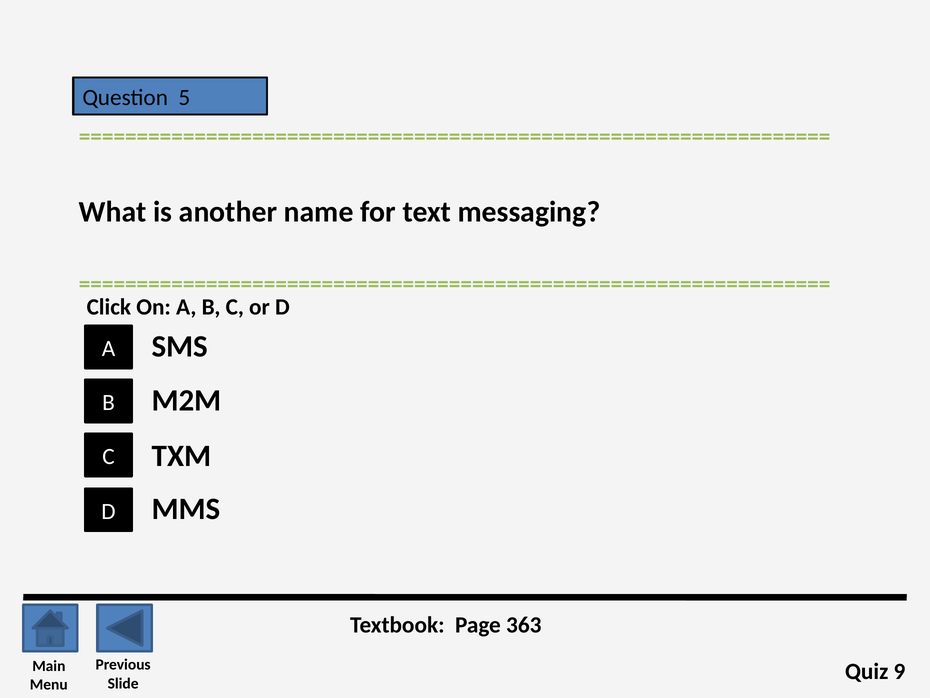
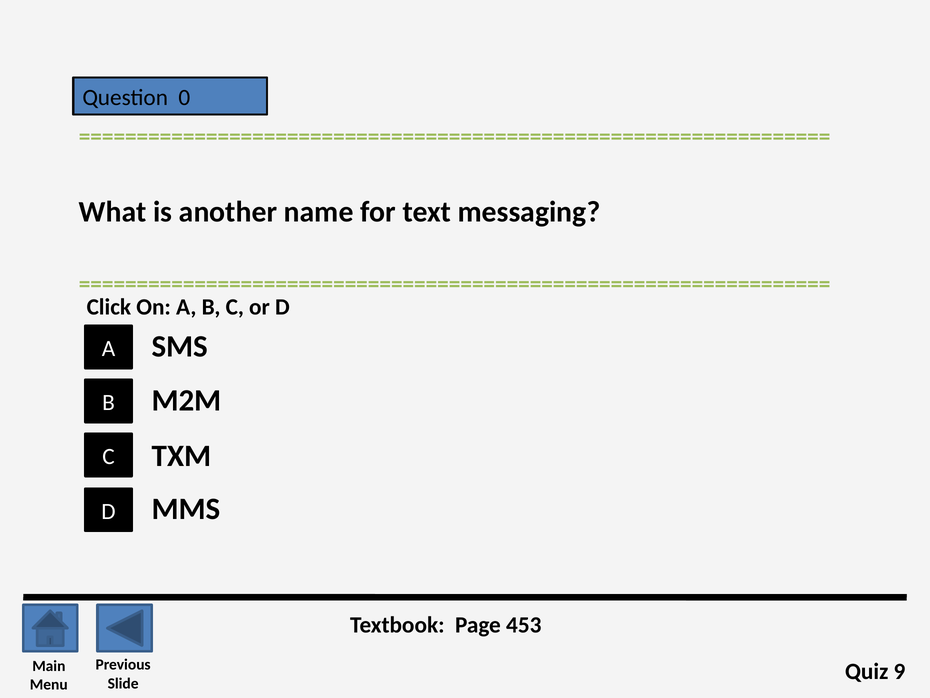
5: 5 -> 0
363: 363 -> 453
